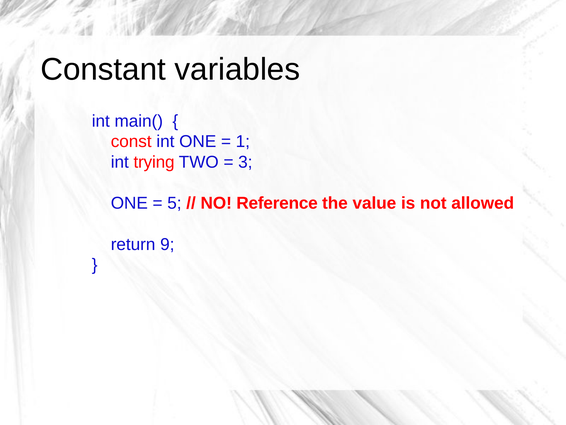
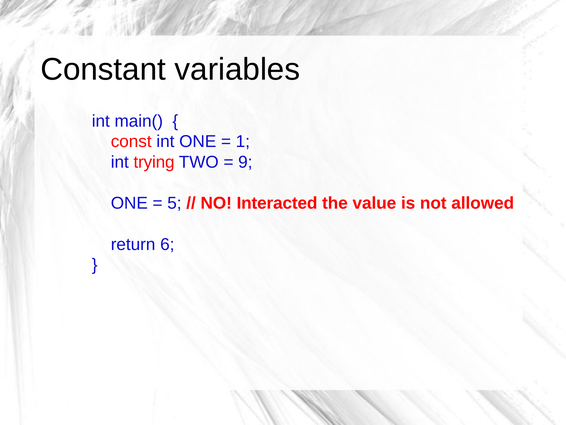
3: 3 -> 9
Reference: Reference -> Interacted
9: 9 -> 6
